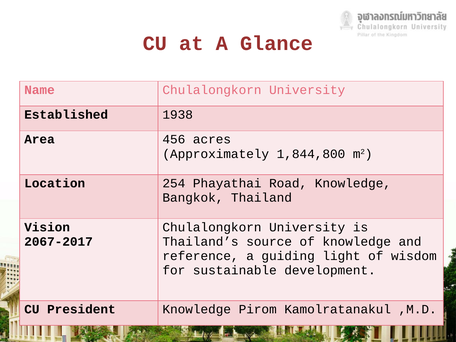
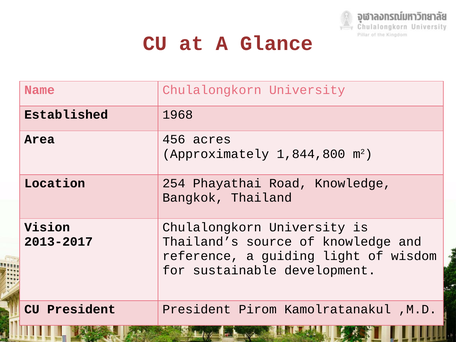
1938: 1938 -> 1968
2067-2017: 2067-2017 -> 2013-2017
President Knowledge: Knowledge -> President
